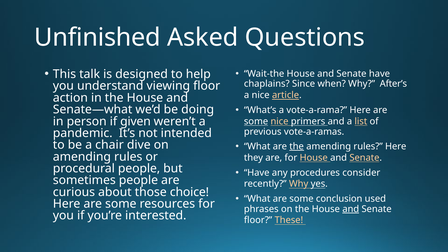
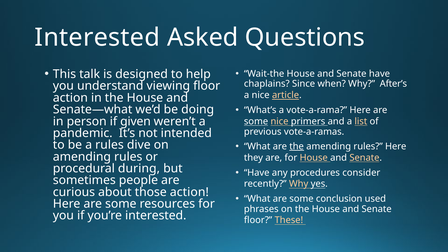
Unfinished at (97, 38): Unfinished -> Interested
a chair: chair -> rules
procedural people: people -> during
those choice: choice -> action
and at (351, 209) underline: present -> none
